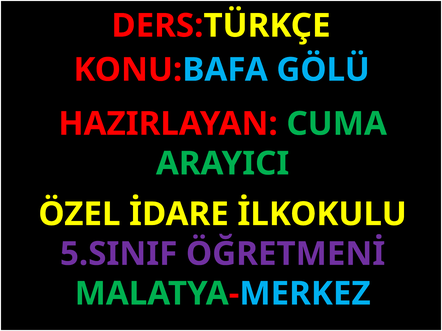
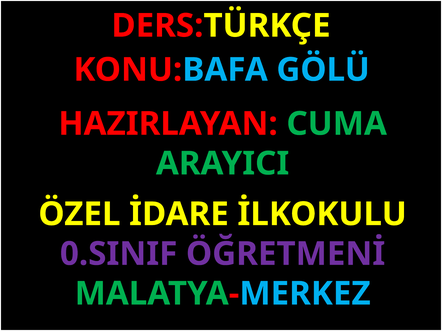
5.SINIF: 5.SINIF -> 0.SINIF
